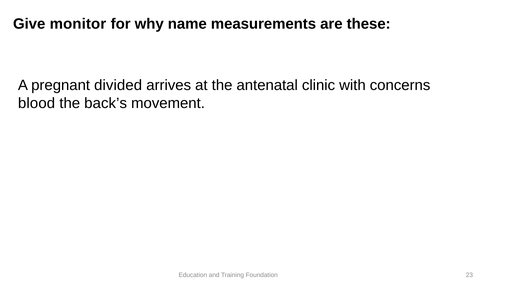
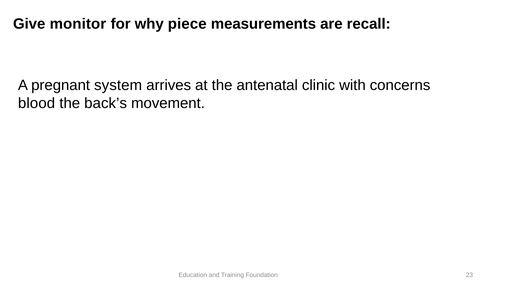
name: name -> piece
these: these -> recall
divided: divided -> system
